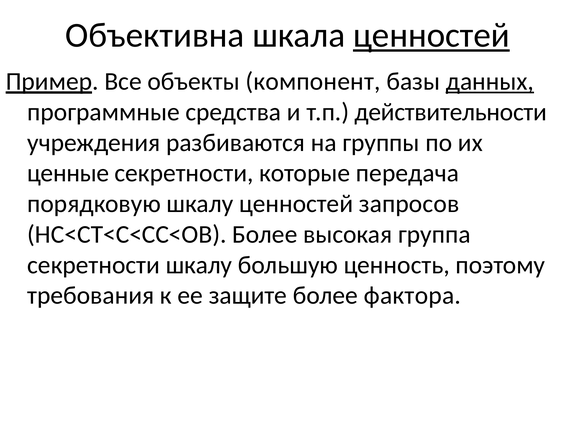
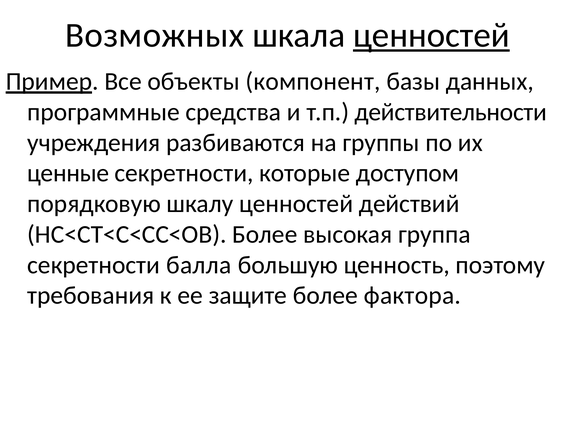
Объективна: Объективна -> Возможных
данных underline: present -> none
передача: передача -> доступом
запросов: запросов -> действий
секретности шкалу: шкалу -> балла
